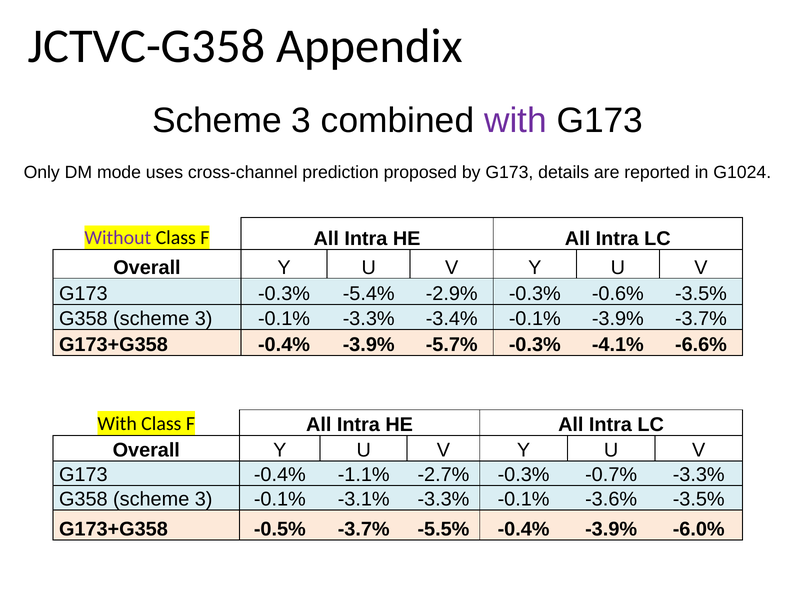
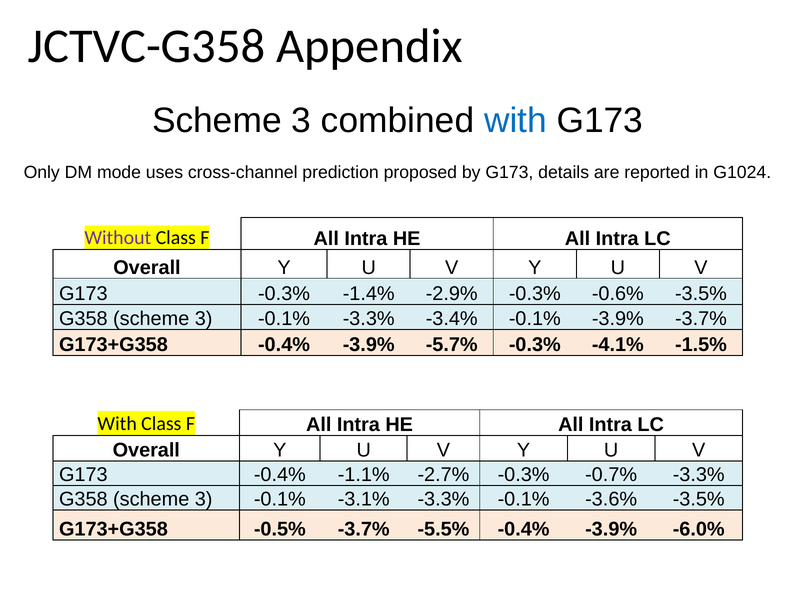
with at (515, 121) colour: purple -> blue
-5.4%: -5.4% -> -1.4%
-6.6%: -6.6% -> -1.5%
